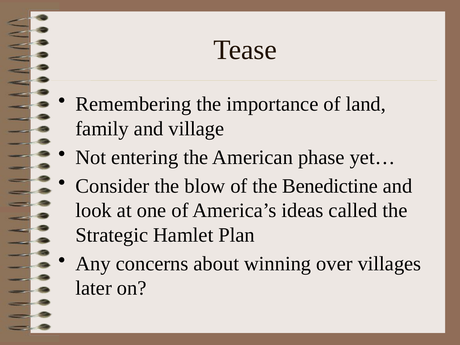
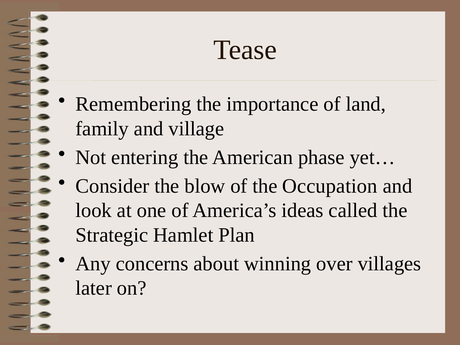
Benedictine: Benedictine -> Occupation
